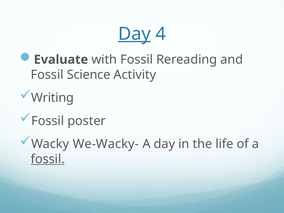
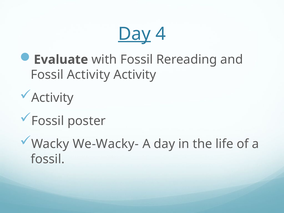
Fossil Science: Science -> Activity
Writing at (53, 98): Writing -> Activity
fossil at (48, 159) underline: present -> none
